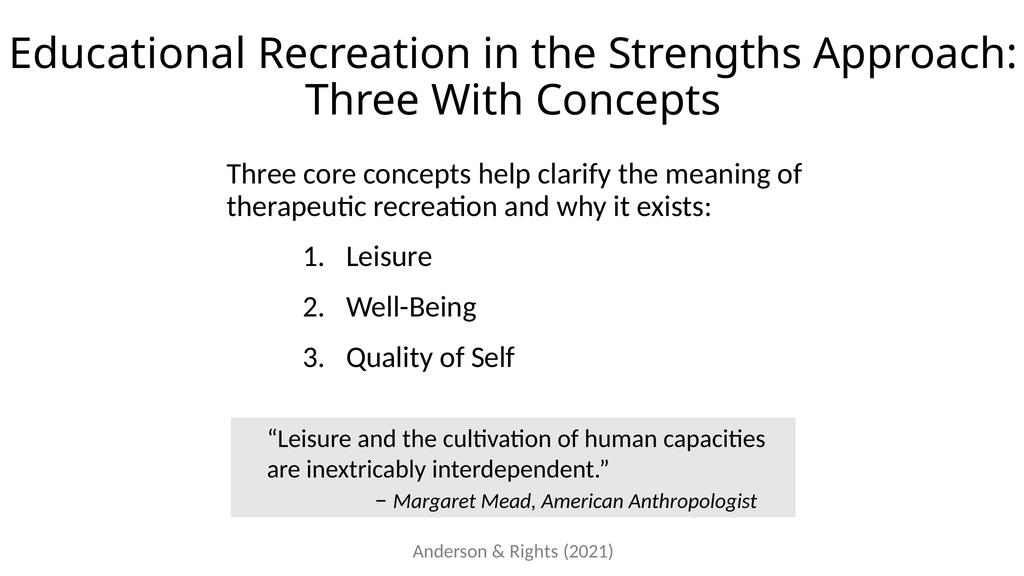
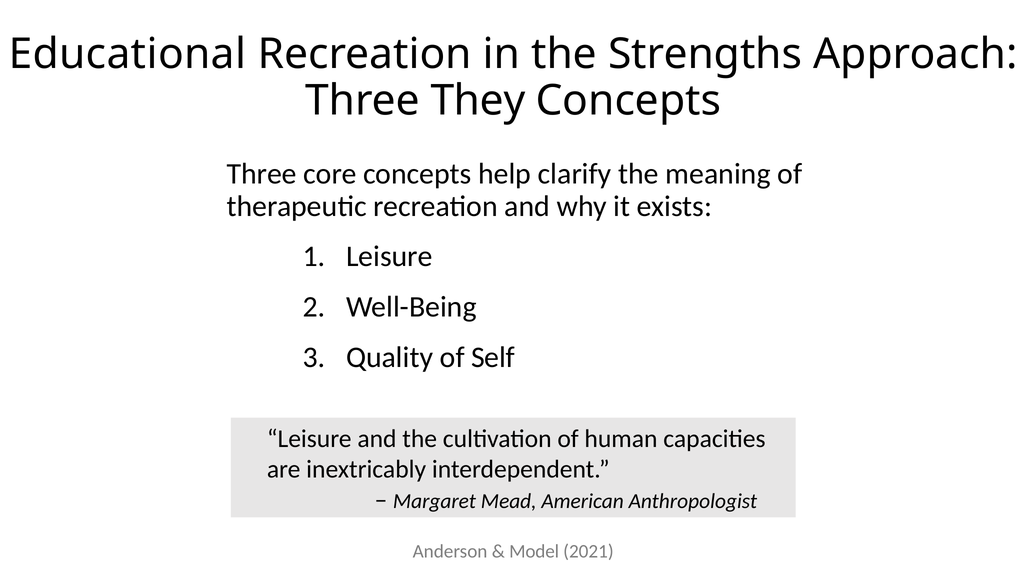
With: With -> They
Rights: Rights -> Model
